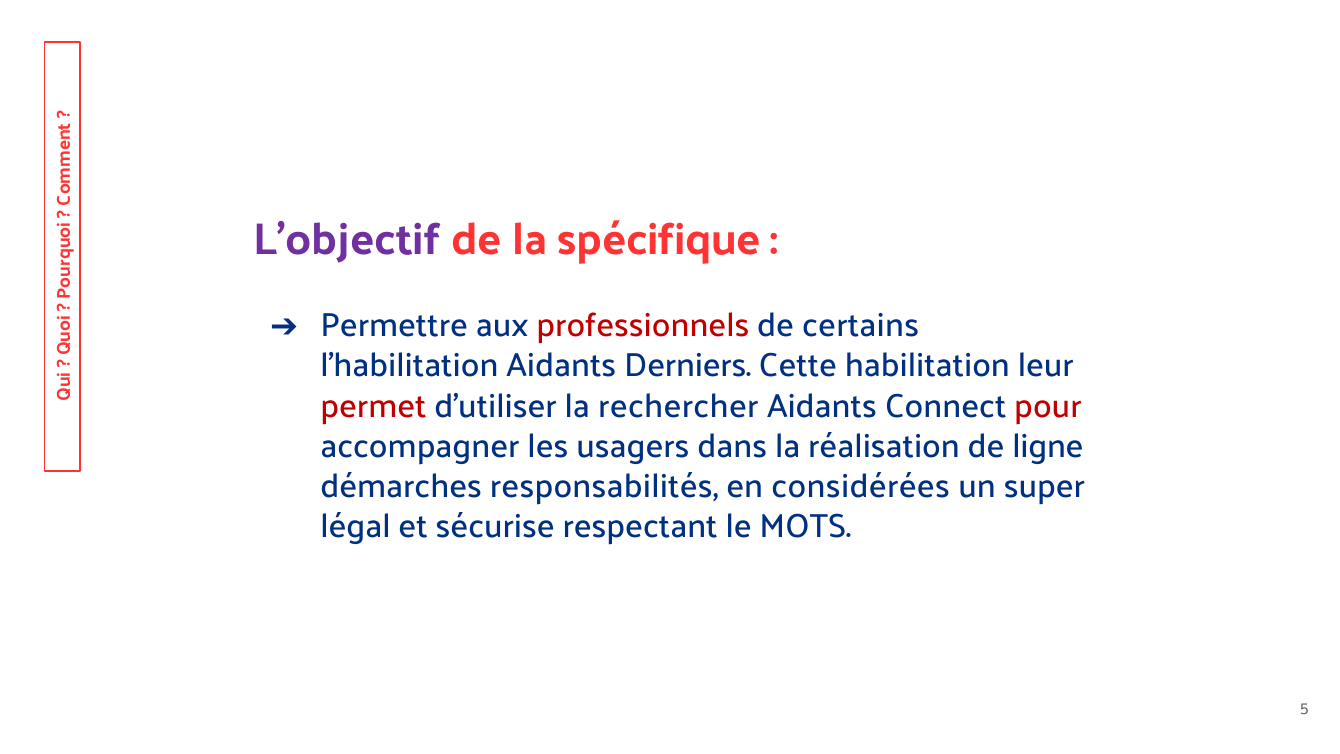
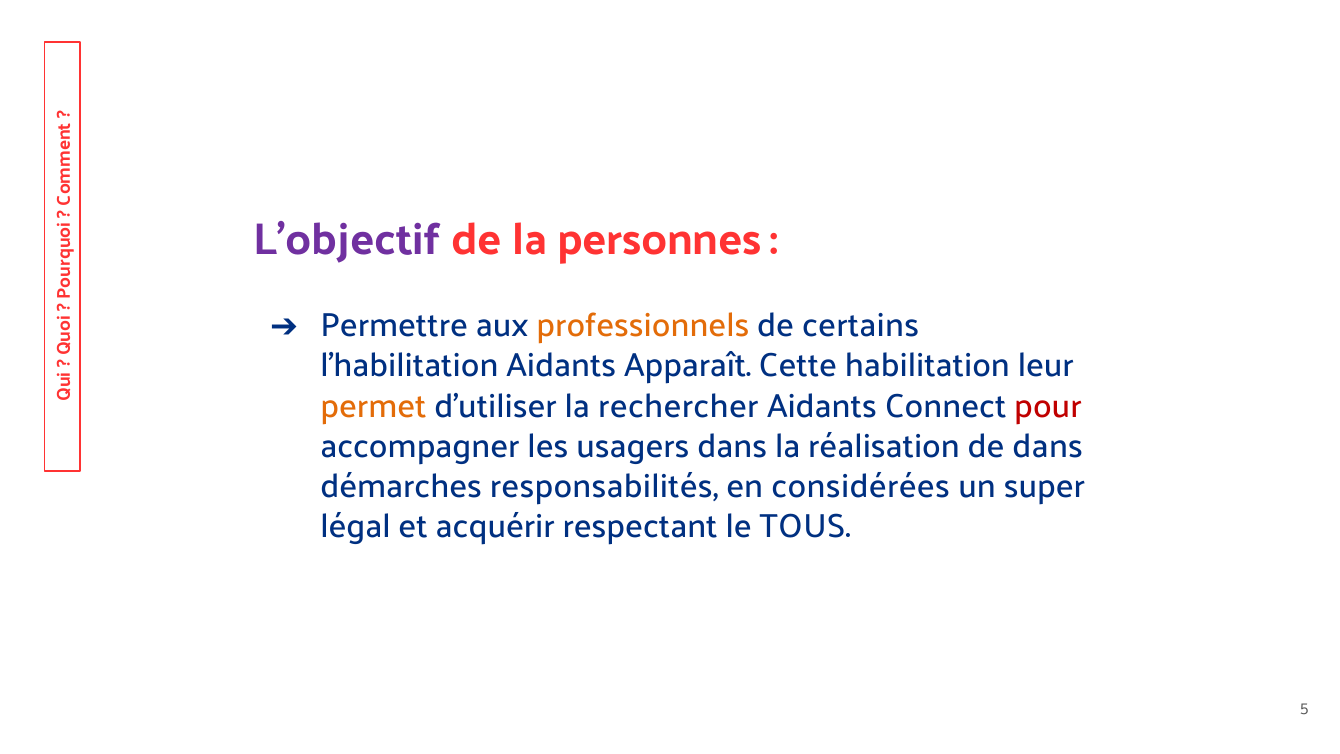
spécifique: spécifique -> personnes
professionnels colour: red -> orange
Derniers: Derniers -> Apparaît
permet colour: red -> orange
de ligne: ligne -> dans
sécurise: sécurise -> acquérir
MOTS: MOTS -> TOUS
